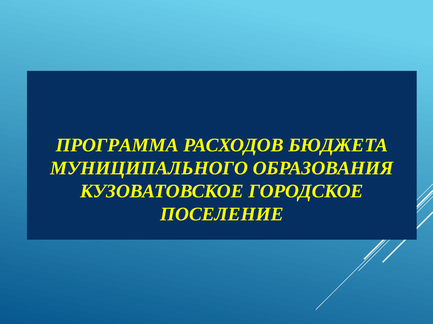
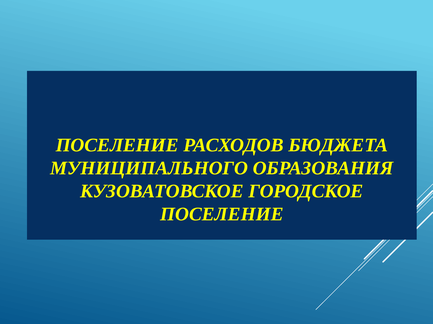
ПРОГРАММА at (117, 145): ПРОГРАММА -> ПОСЕЛЕНИЕ
